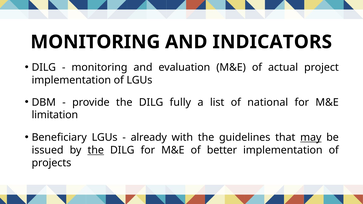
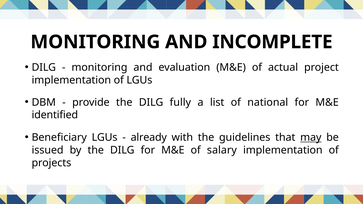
INDICATORS: INDICATORS -> INCOMPLETE
limitation: limitation -> identified
the at (96, 150) underline: present -> none
better: better -> salary
